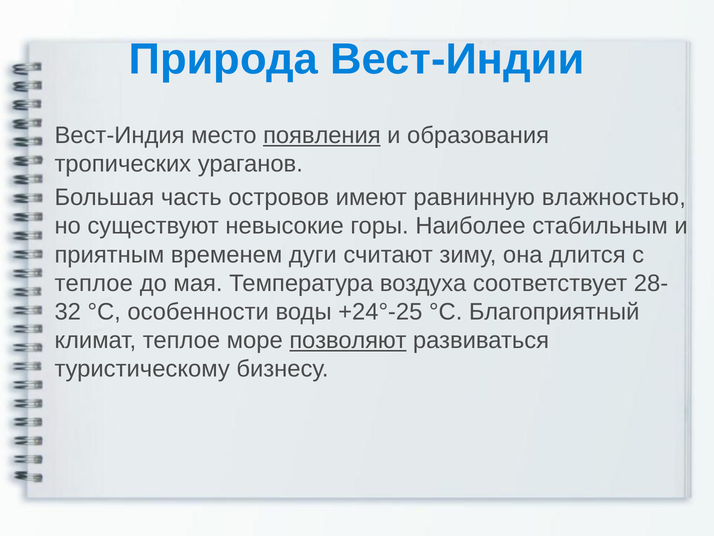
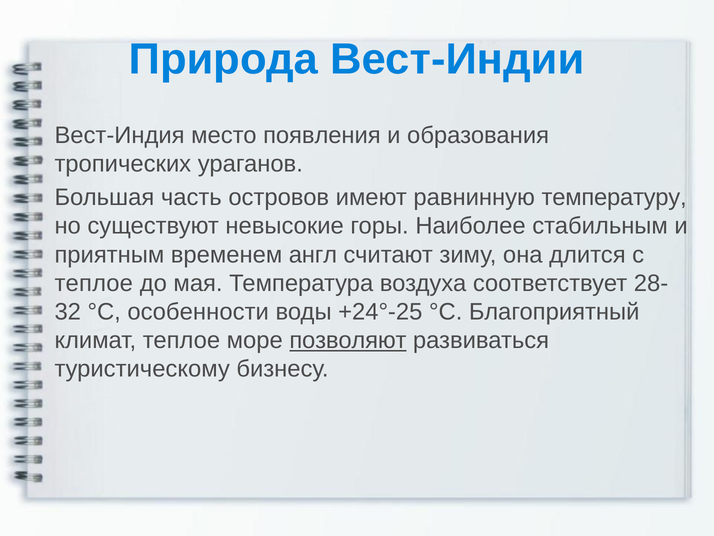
появления underline: present -> none
влажностью: влажностью -> температуру
дуги: дуги -> англ
